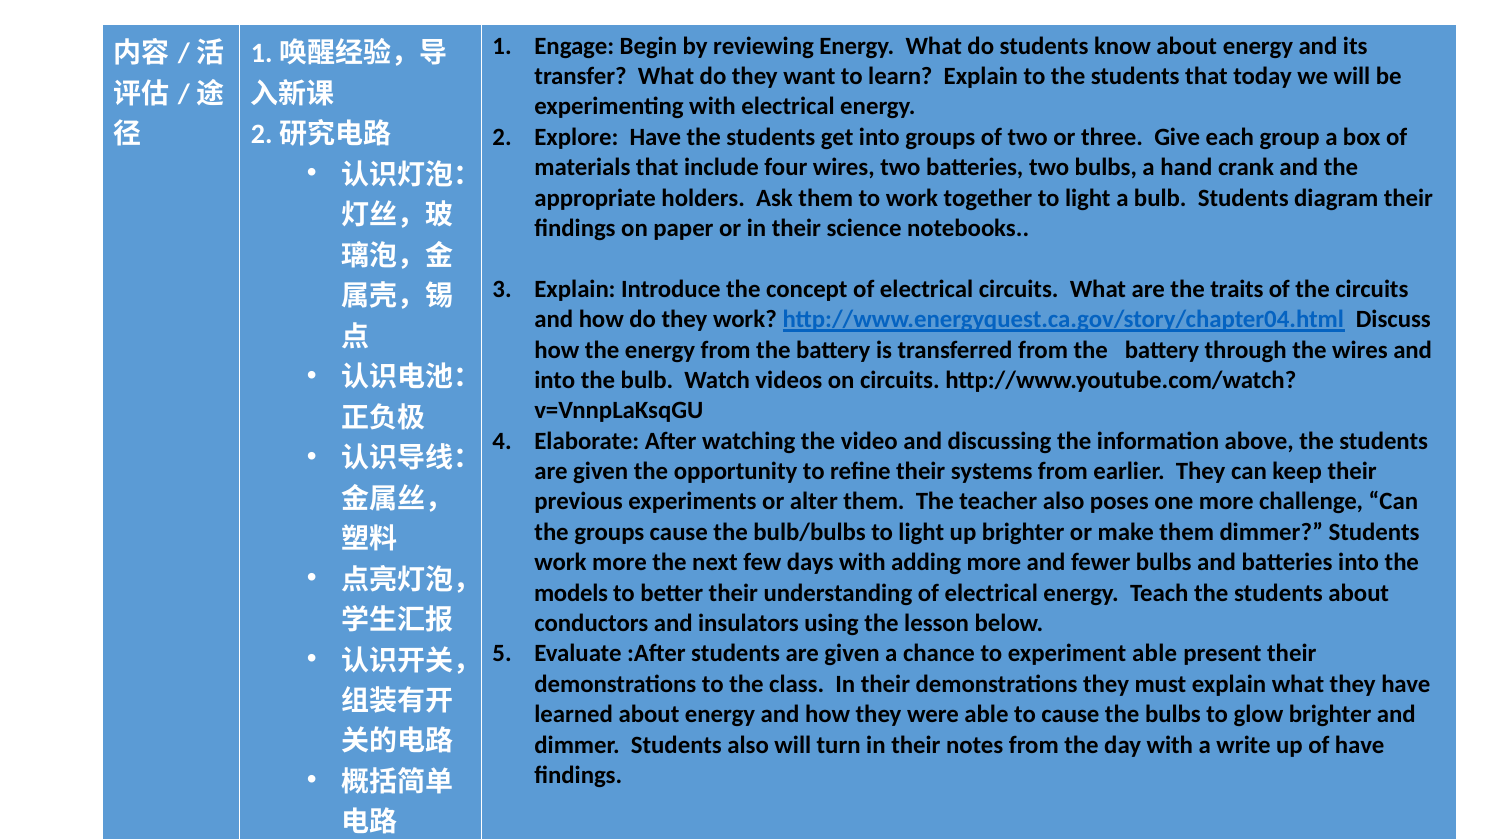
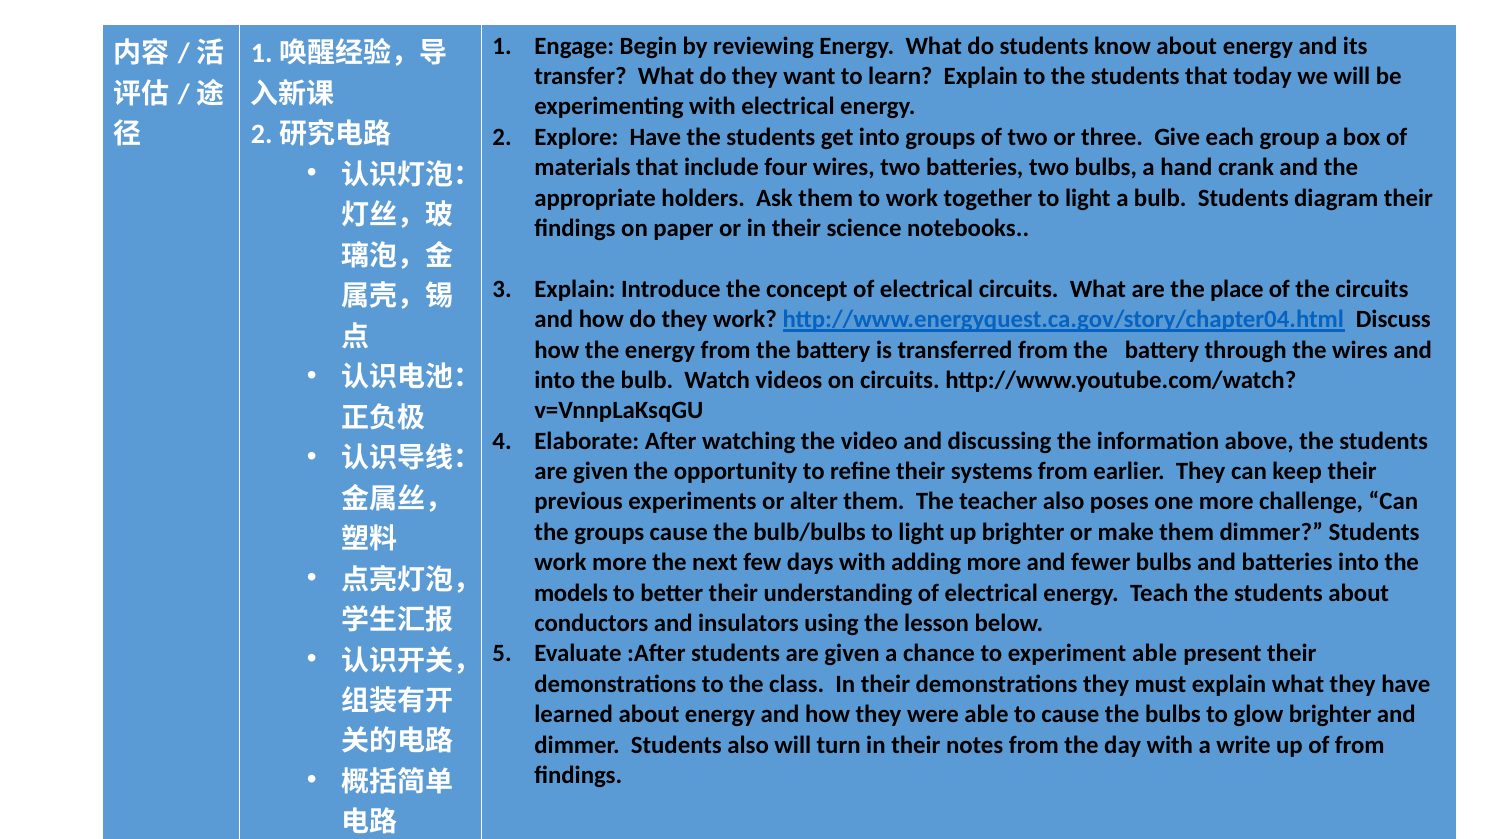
traits: traits -> place
of have: have -> from
